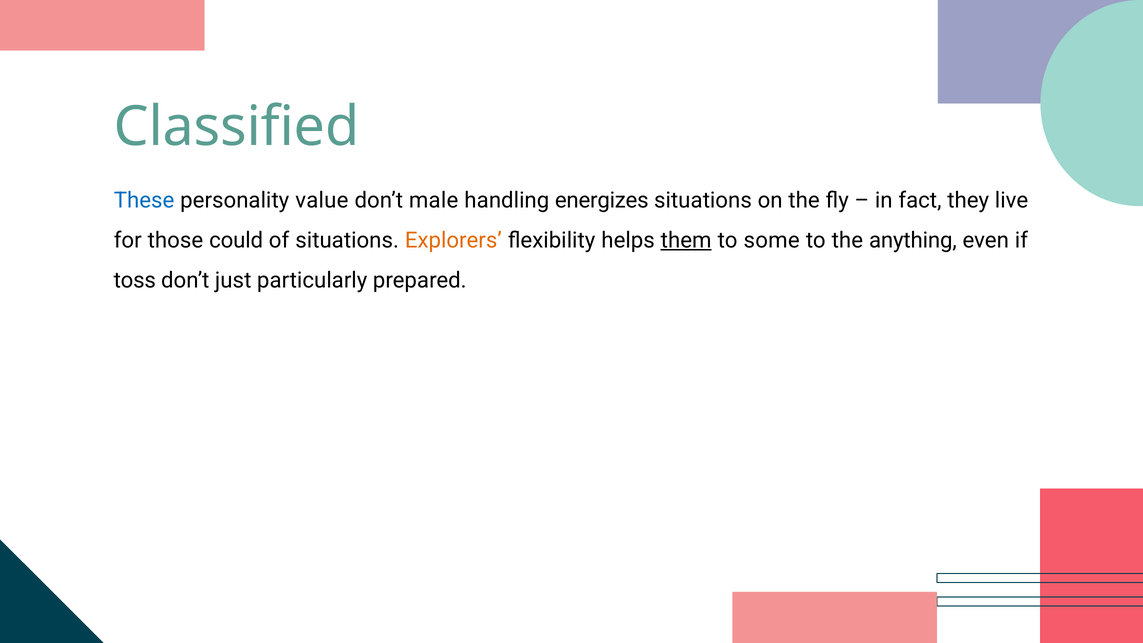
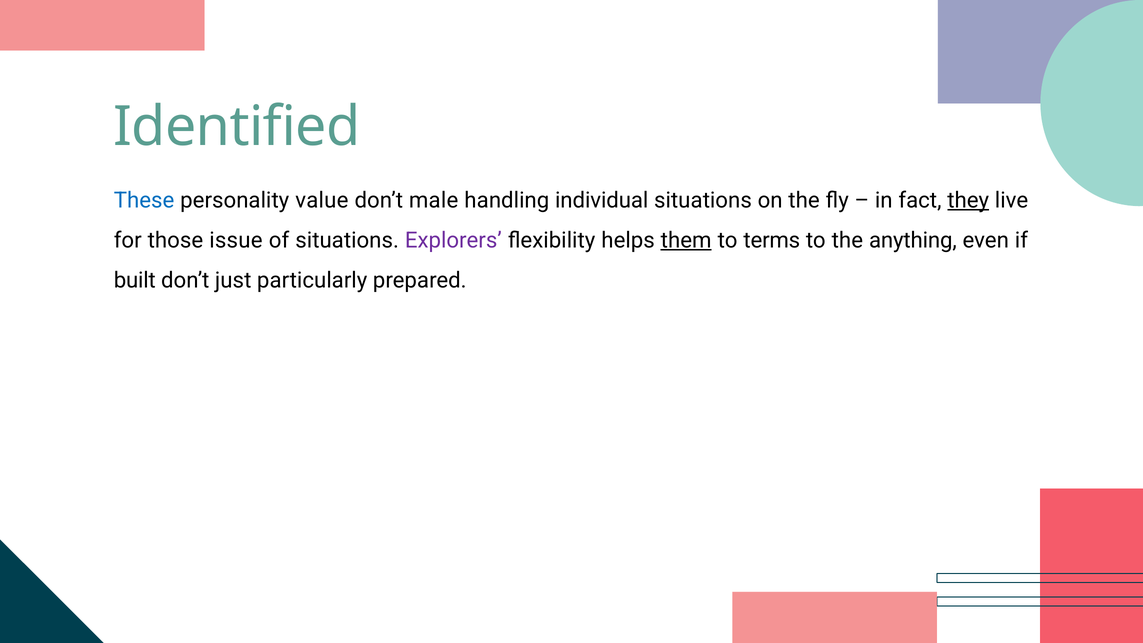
Classified: Classified -> Identified
energizes: energizes -> individual
they underline: none -> present
could: could -> issue
Explorers colour: orange -> purple
some: some -> terms
toss: toss -> built
